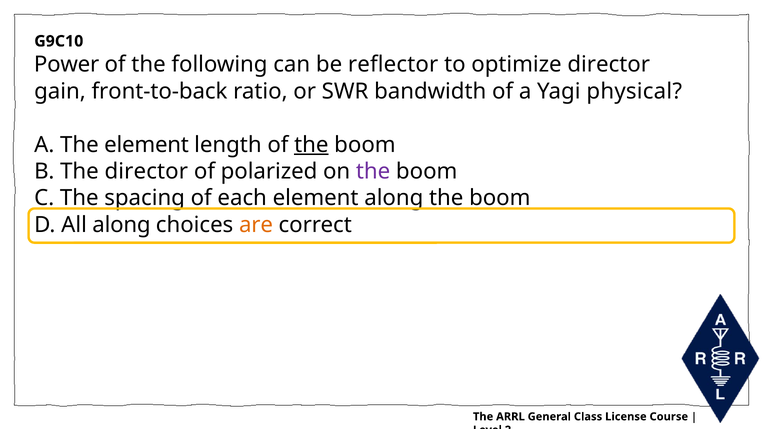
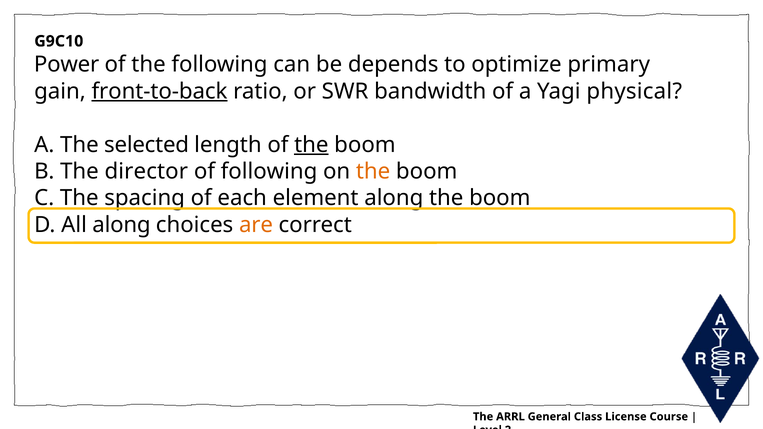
reflector: reflector -> depends
optimize director: director -> primary
front-to-back underline: none -> present
The element: element -> selected
of polarized: polarized -> following
the at (373, 171) colour: purple -> orange
